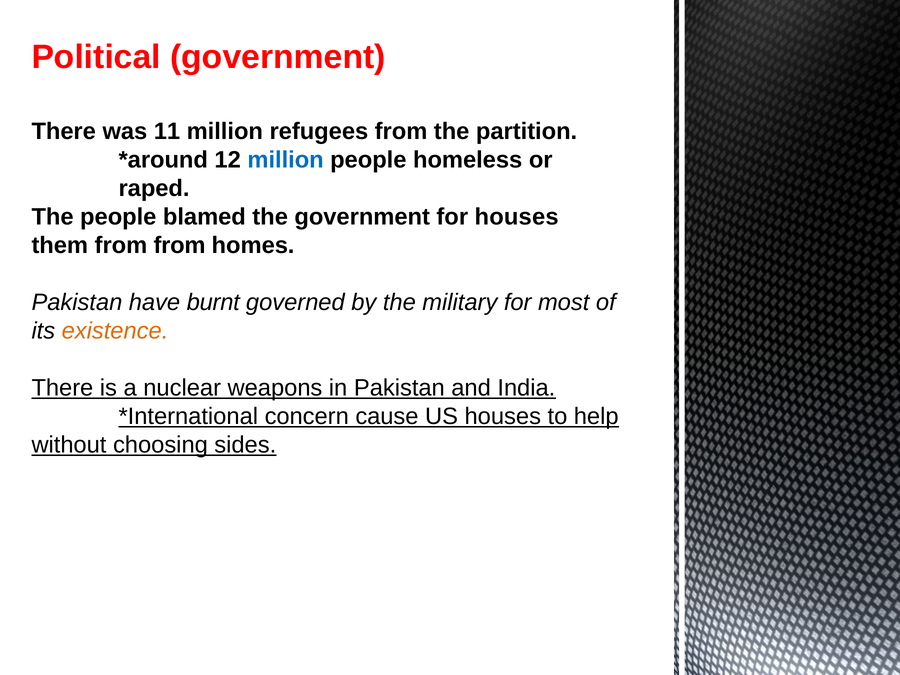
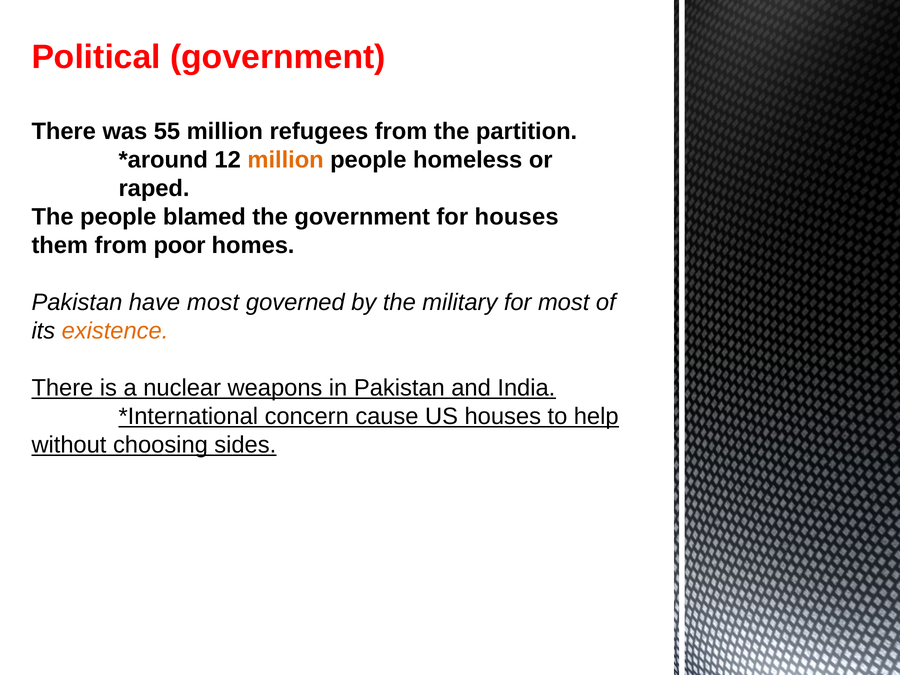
11: 11 -> 55
million at (286, 160) colour: blue -> orange
from from: from -> poor
have burnt: burnt -> most
